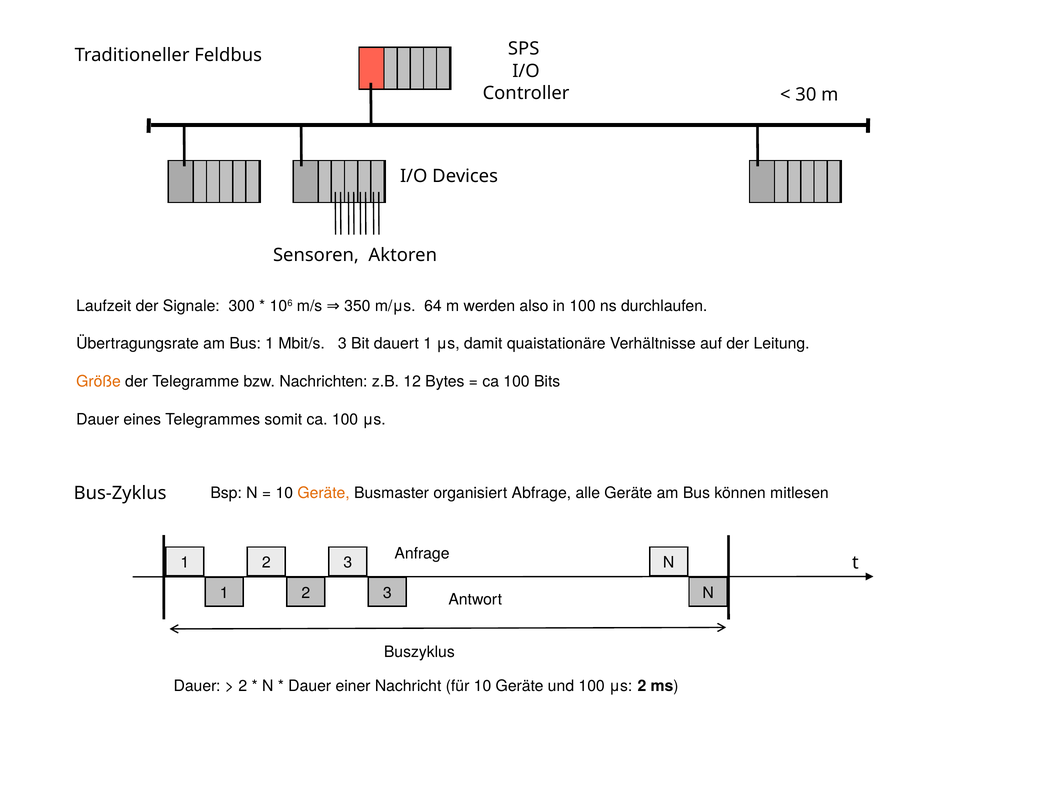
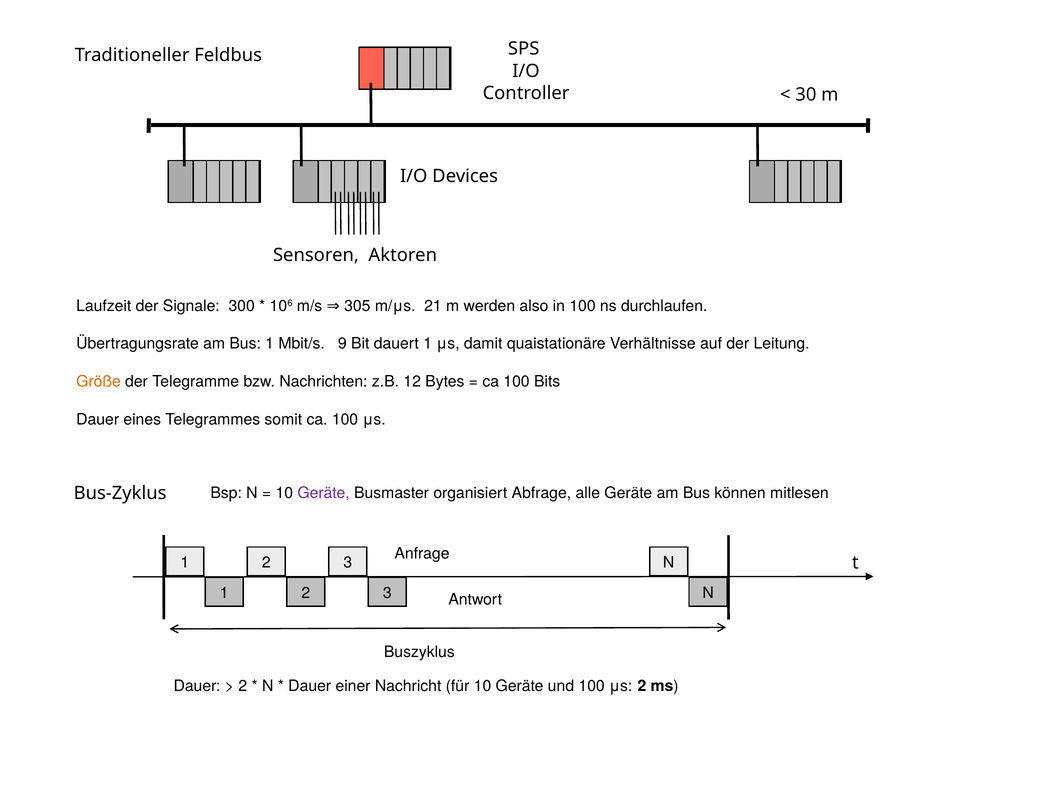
350: 350 -> 305
64: 64 -> 21
Mbit/s 3: 3 -> 9
Geräte at (324, 493) colour: orange -> purple
